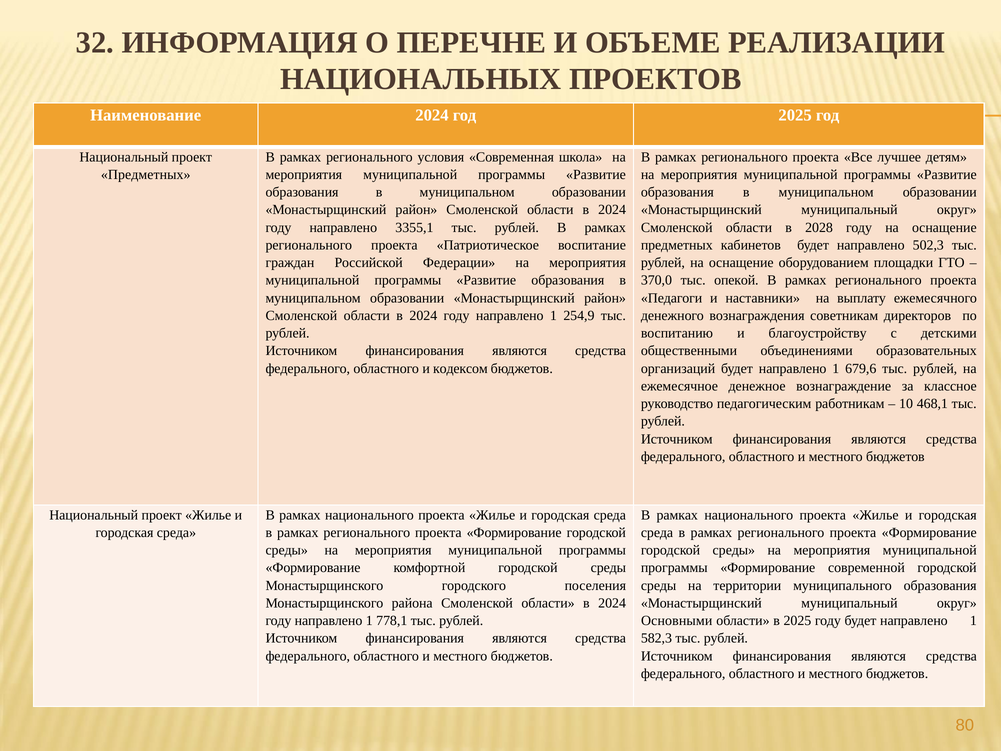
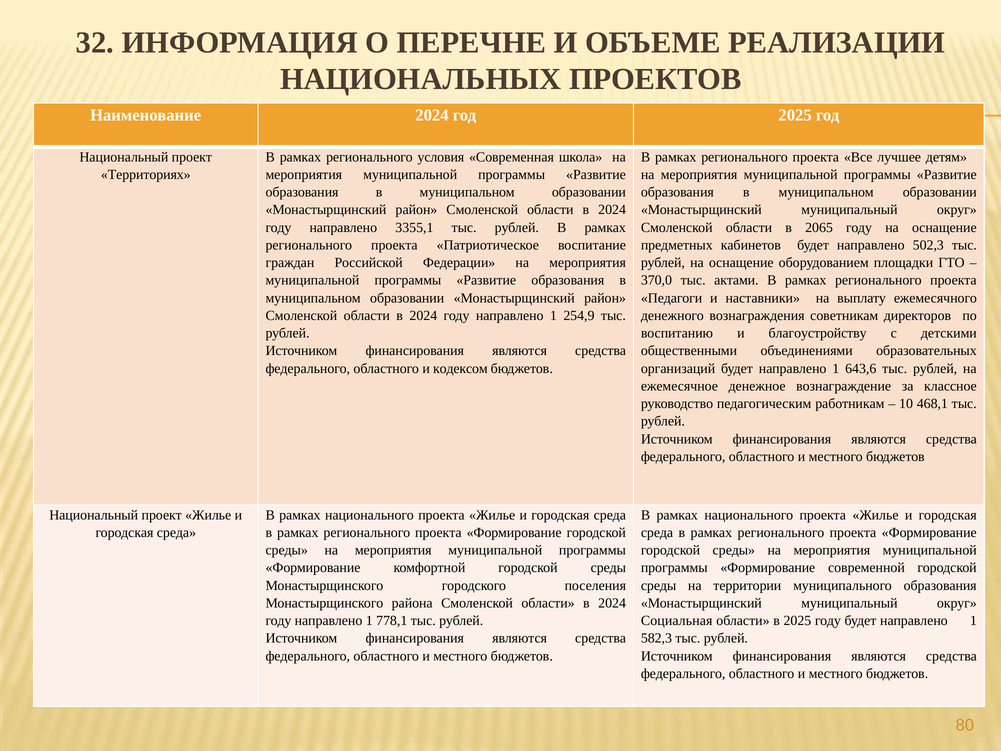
Предметных at (146, 175): Предметных -> Территориях
2028: 2028 -> 2065
опекой: опекой -> актами
679,6: 679,6 -> 643,6
Основными: Основными -> Социальная
